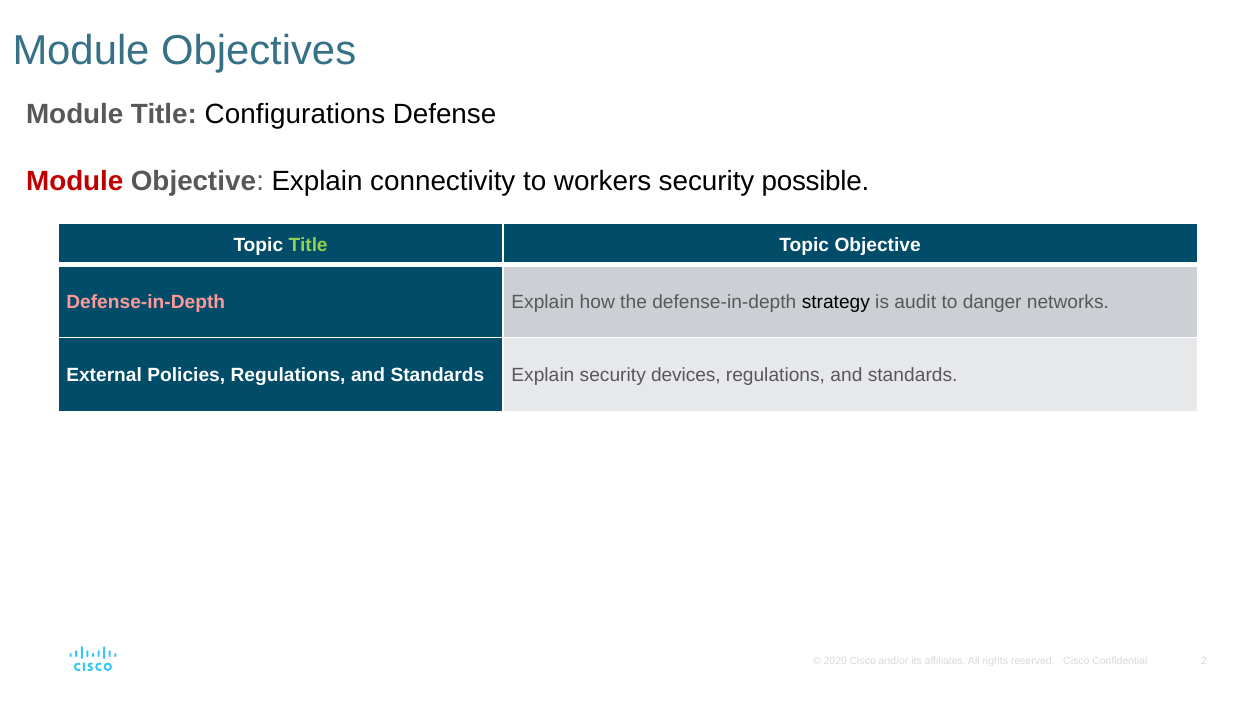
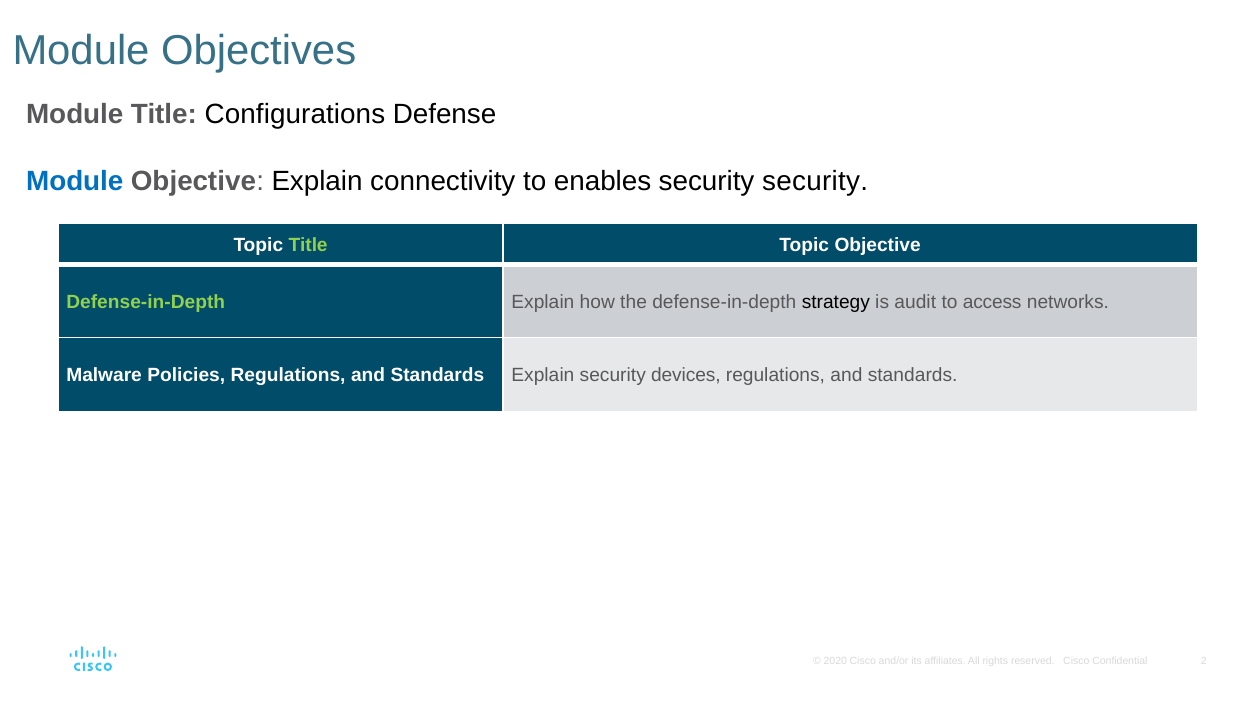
Module at (75, 181) colour: red -> blue
workers: workers -> enables
security possible: possible -> security
Defense-in-Depth at (146, 302) colour: pink -> light green
danger: danger -> access
External: External -> Malware
